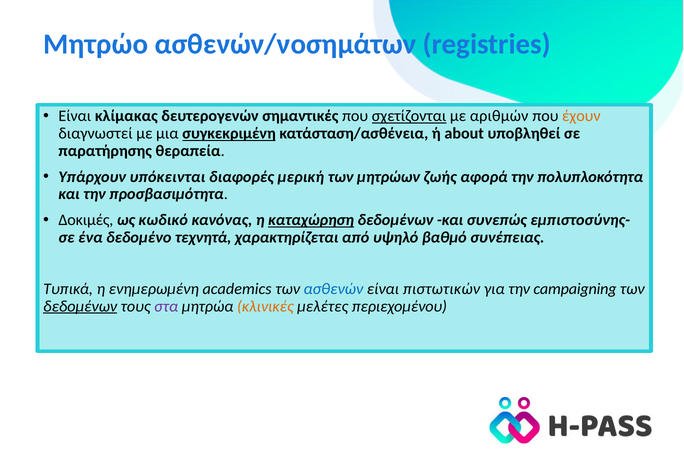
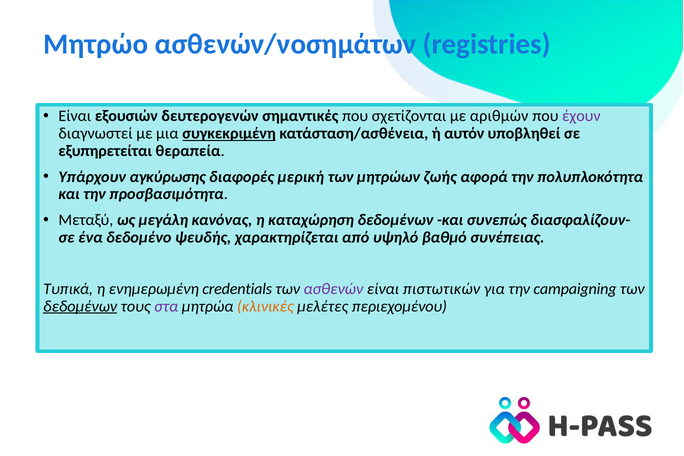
κλίμακας: κλίμακας -> εξουσιών
σχετίζονται underline: present -> none
έχουν colour: orange -> purple
about: about -> αυτόν
παρατήρησης: παρατήρησης -> εξυπηρετείται
υπόκεινται: υπόκεινται -> αγκύρωσης
Δοκιμές: Δοκιμές -> Μεταξύ
κωδικό: κωδικό -> μεγάλη
καταχώρηση underline: present -> none
εμπιστοσύνης-: εμπιστοσύνης- -> διασφαλίζουν-
τεχνητά: τεχνητά -> ψευδής
academics: academics -> credentials
ασθενών colour: blue -> purple
